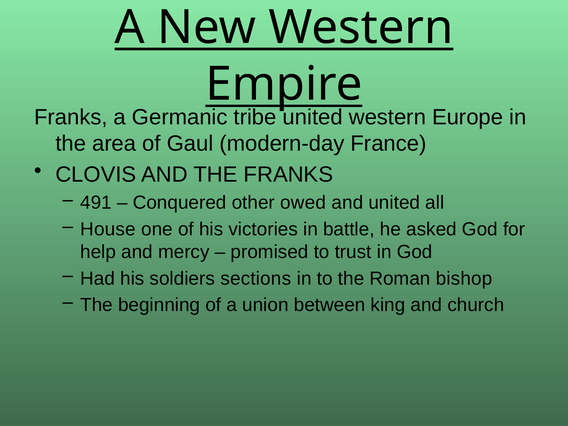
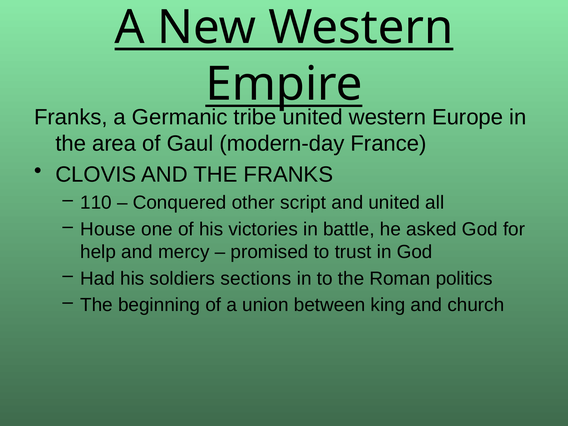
491: 491 -> 110
owed: owed -> script
bishop: bishop -> politics
